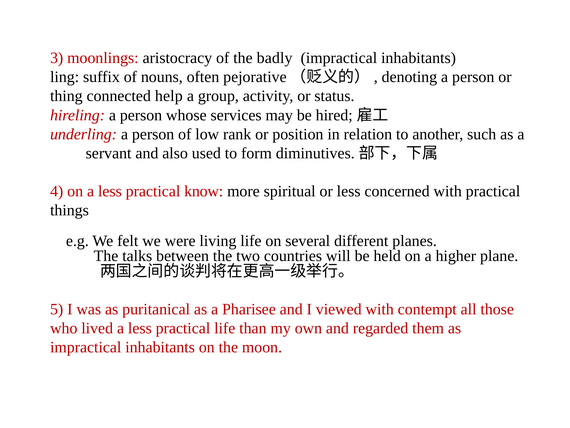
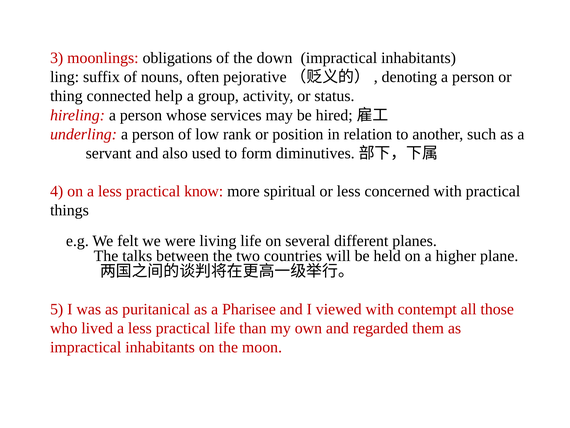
aristocracy: aristocracy -> obligations
badly: badly -> down
